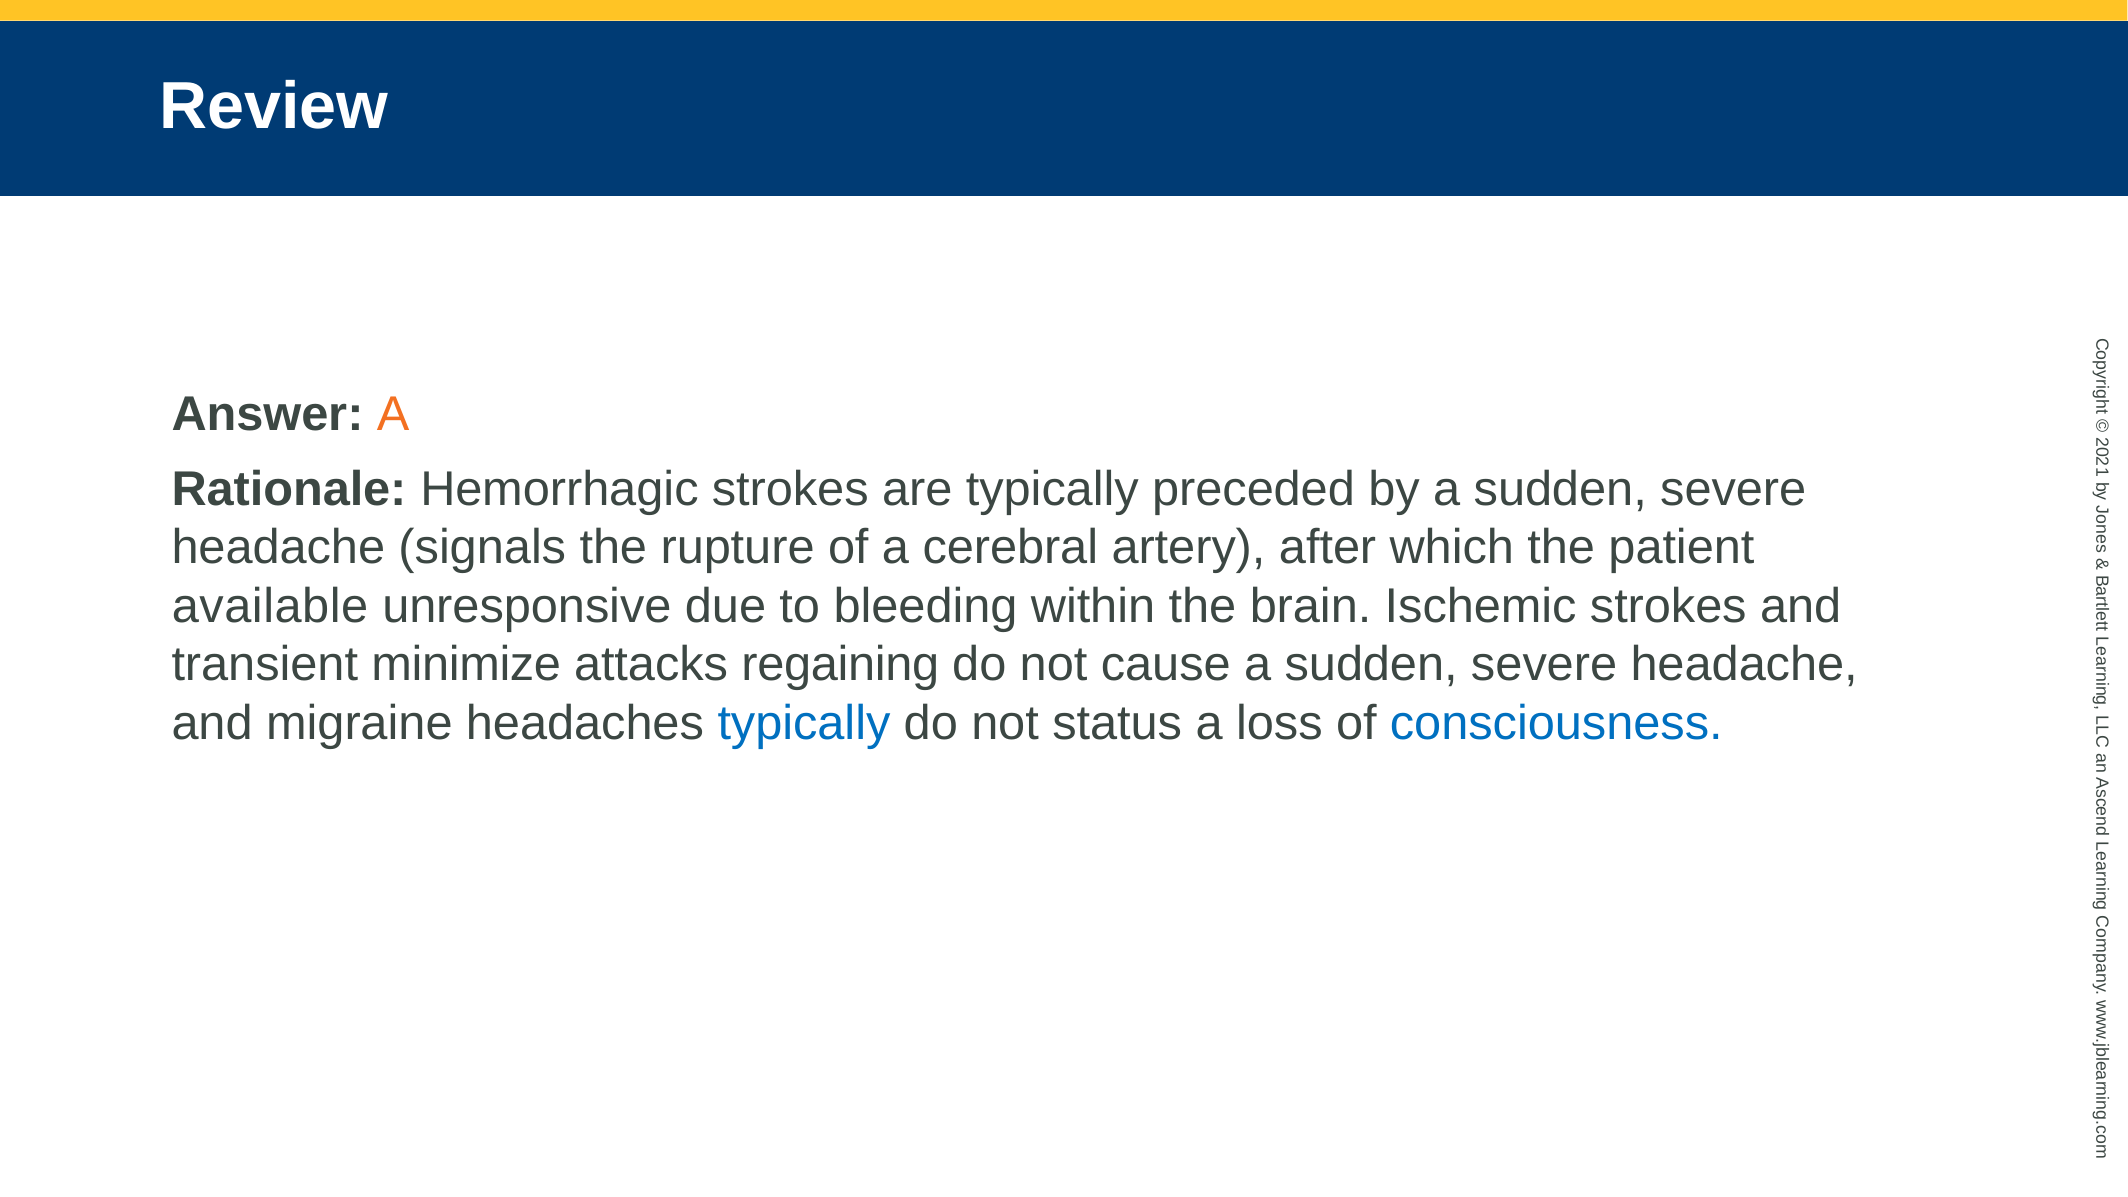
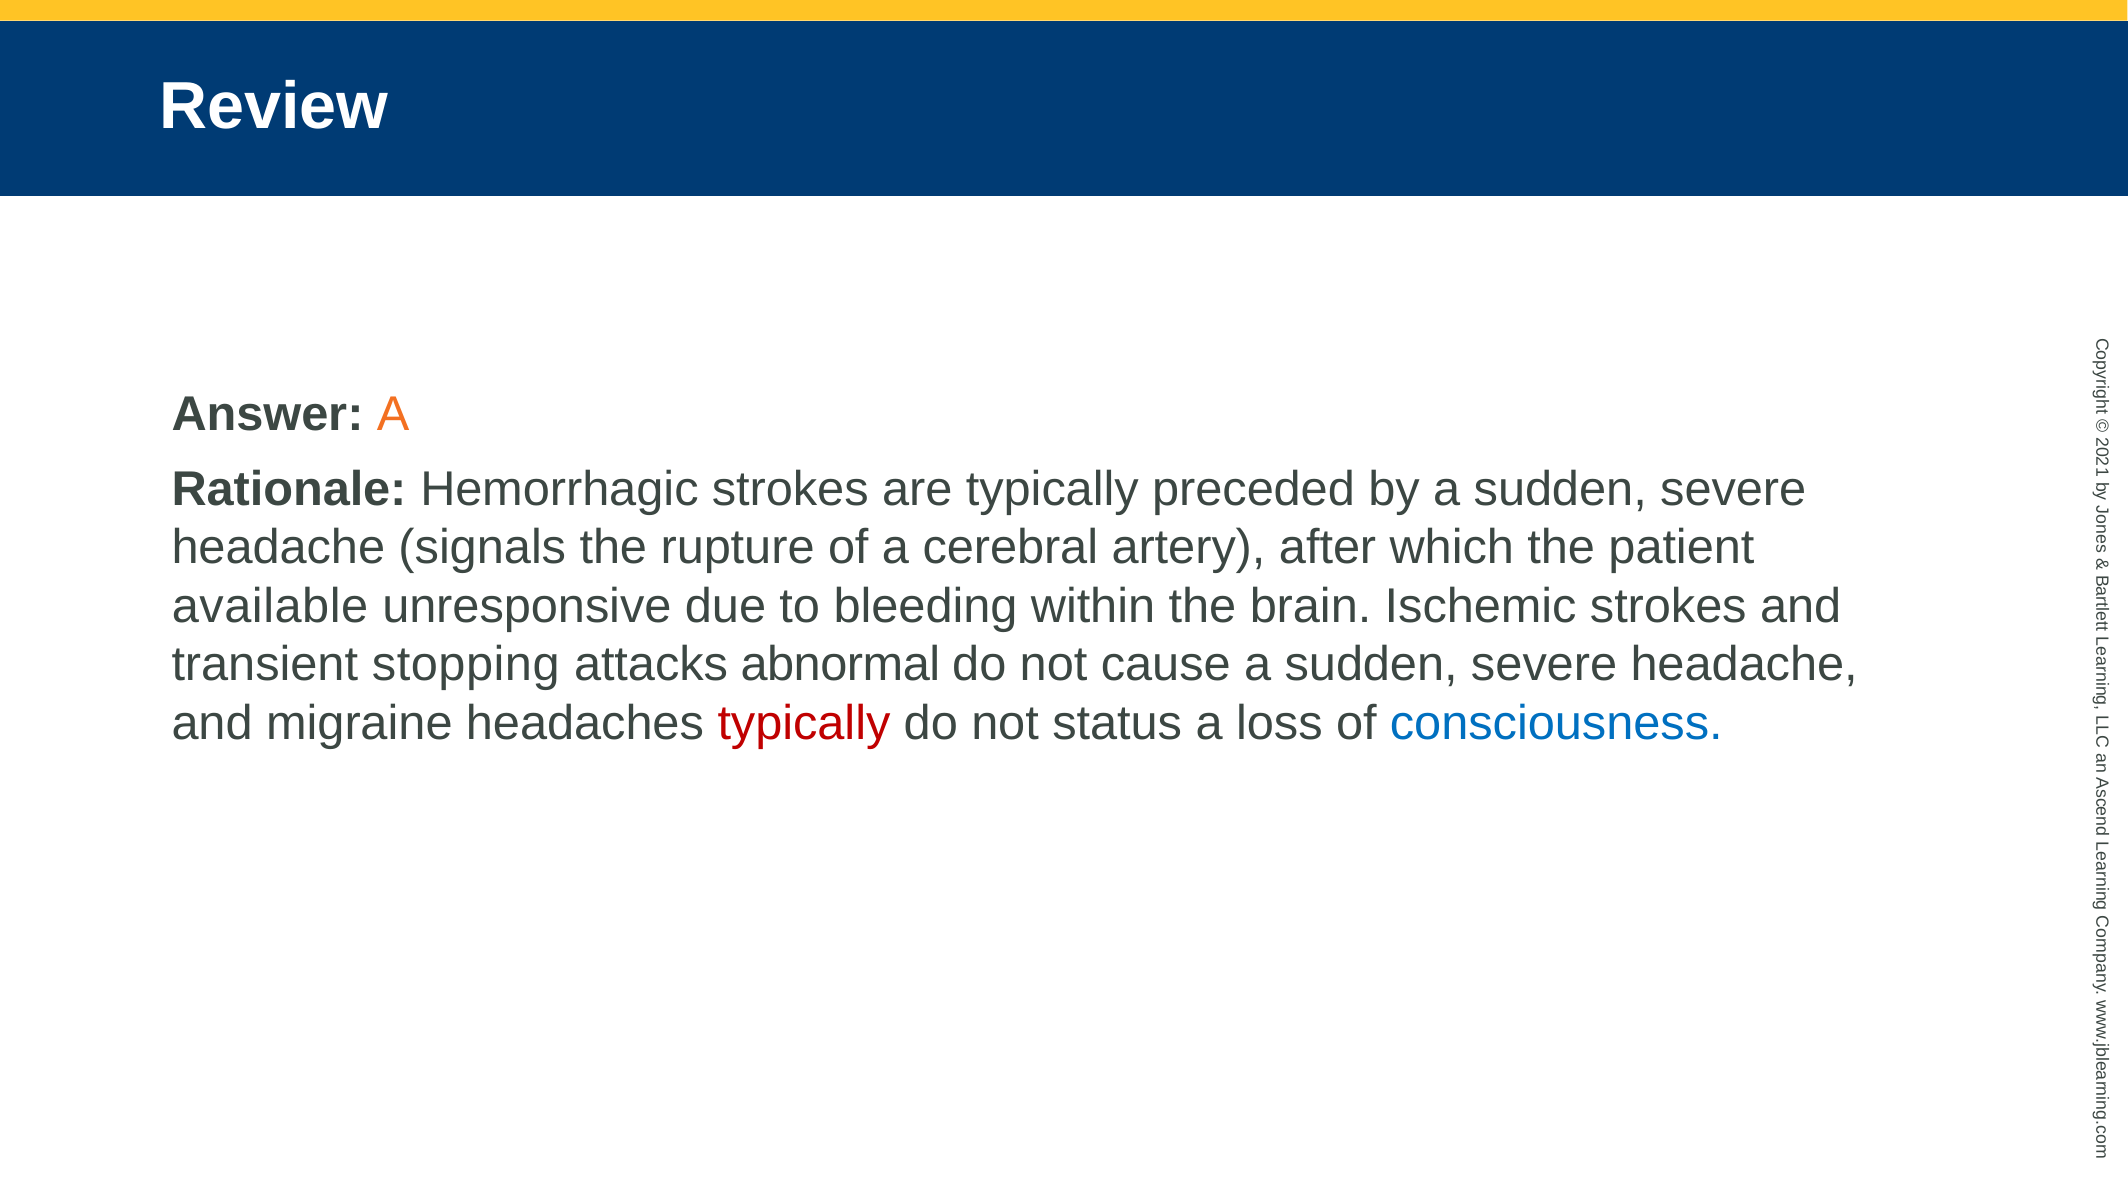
minimize: minimize -> stopping
regaining: regaining -> abnormal
typically at (804, 723) colour: blue -> red
